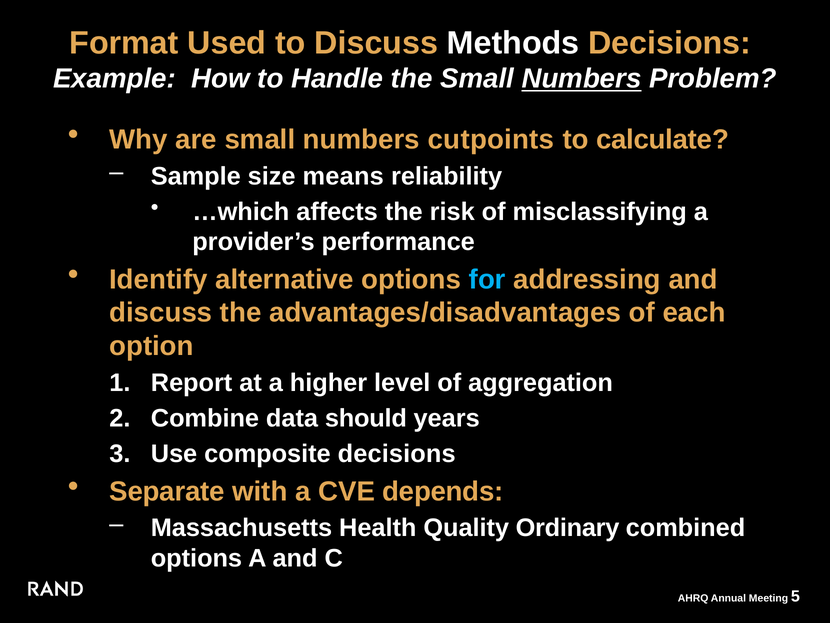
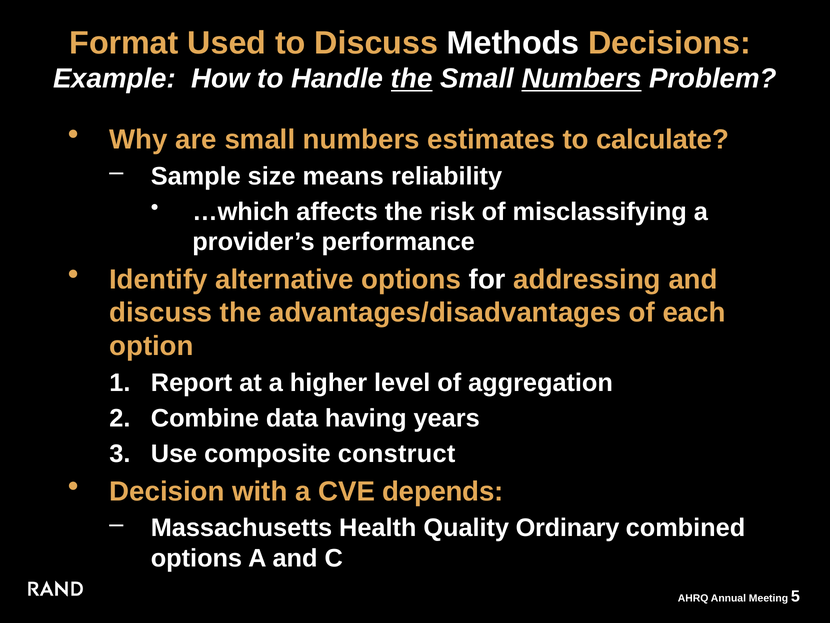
the at (412, 79) underline: none -> present
cutpoints: cutpoints -> estimates
for colour: light blue -> white
should: should -> having
composite decisions: decisions -> construct
Separate: Separate -> Decision
